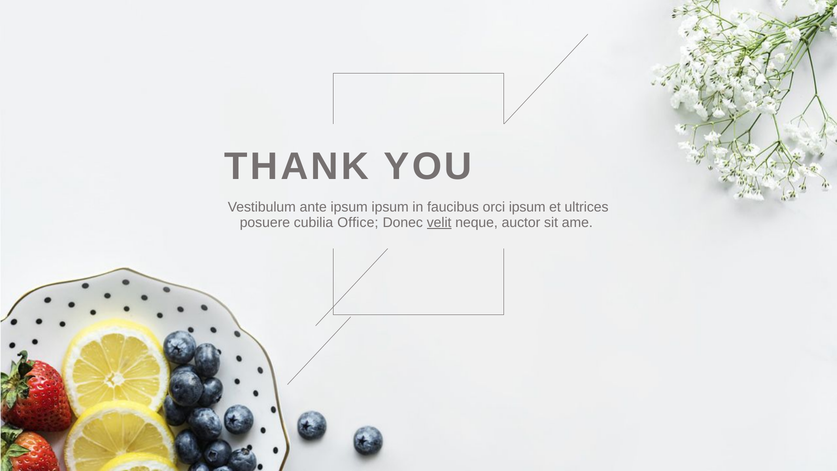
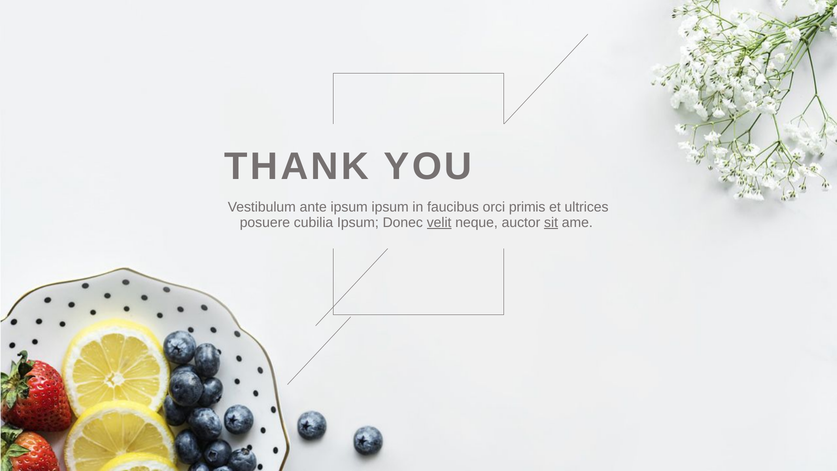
orci ipsum: ipsum -> primis
cubilia Office: Office -> Ipsum
sit underline: none -> present
